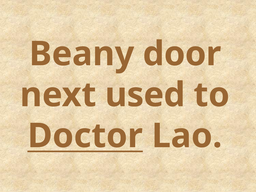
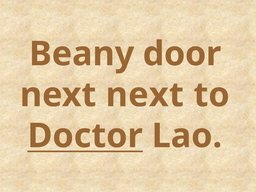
next used: used -> next
